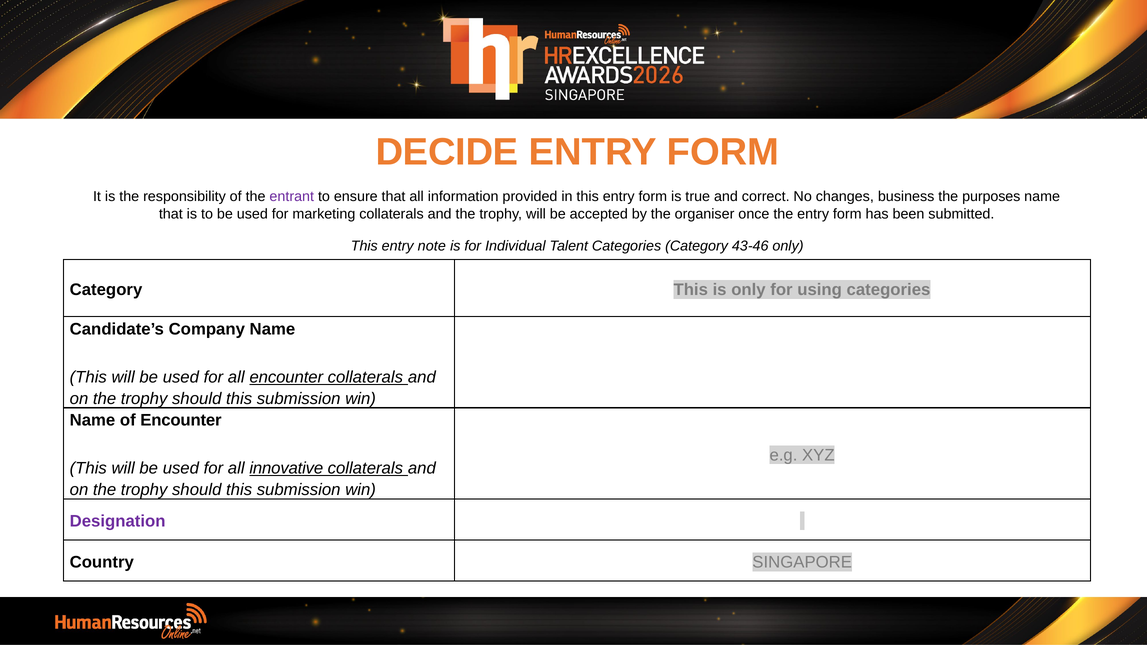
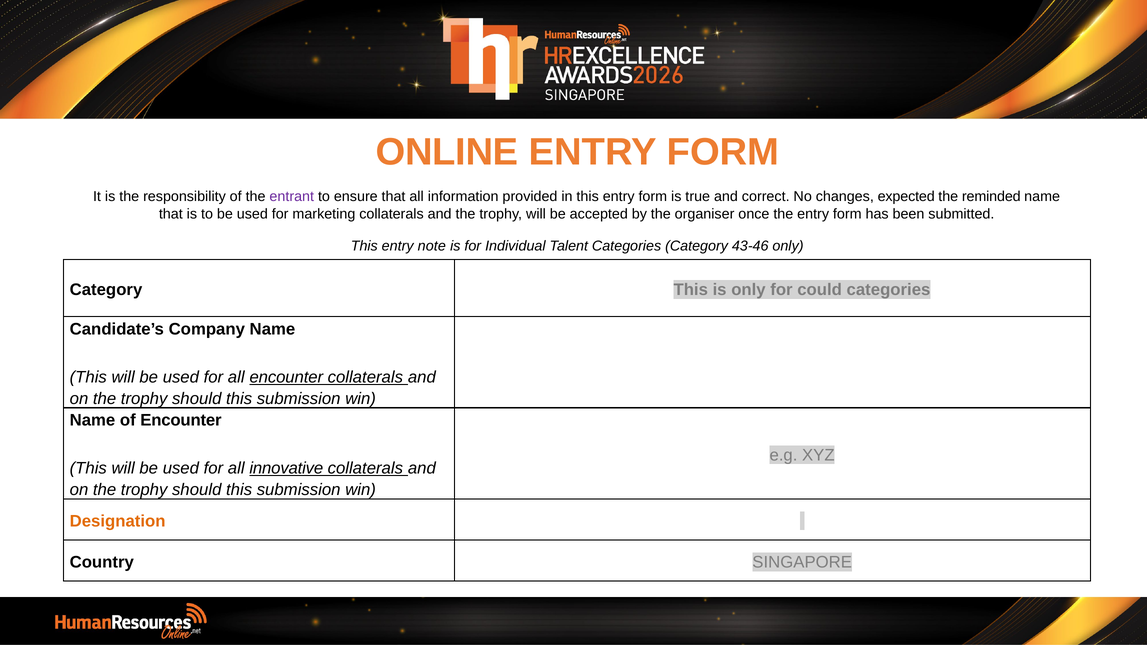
DECIDE: DECIDE -> ONLINE
business: business -> expected
purposes: purposes -> reminded
using: using -> could
Designation colour: purple -> orange
